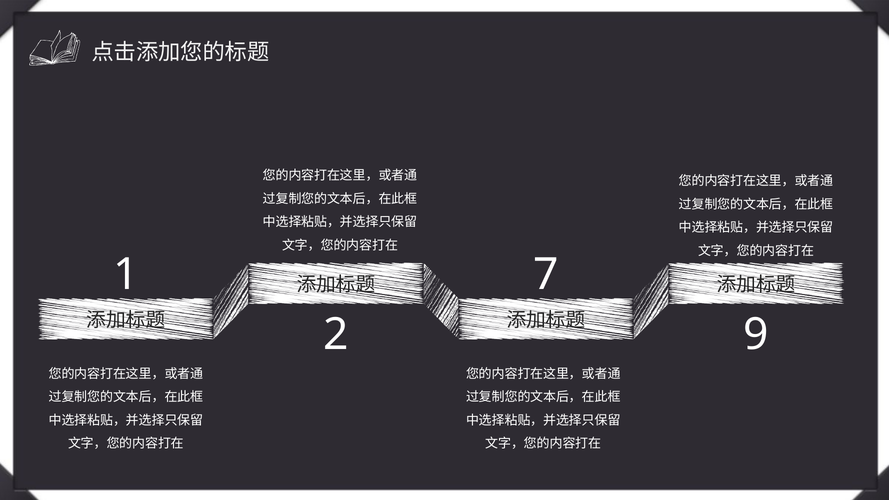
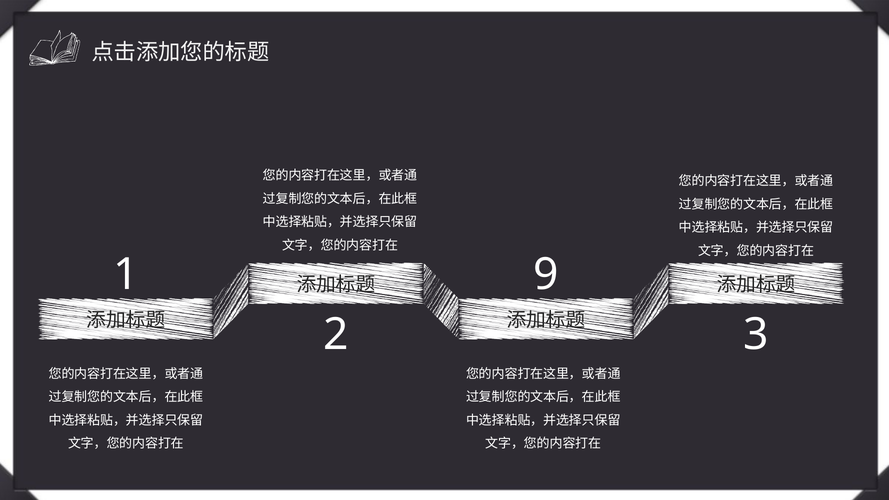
7: 7 -> 9
9: 9 -> 3
